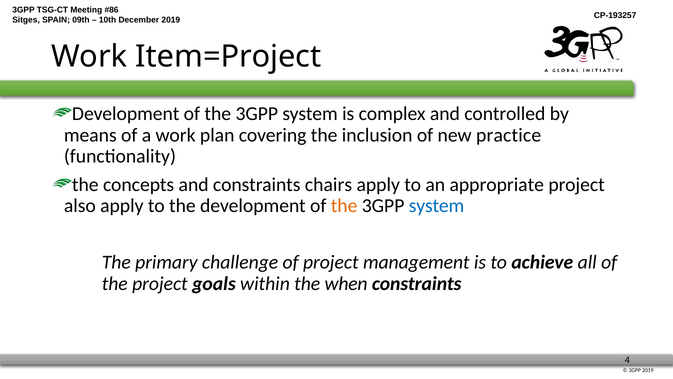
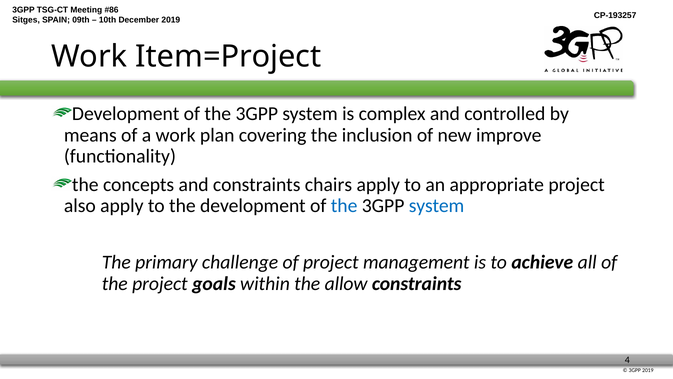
practice: practice -> improve
the at (344, 206) colour: orange -> blue
when: when -> allow
